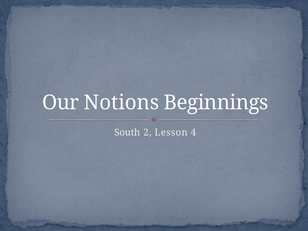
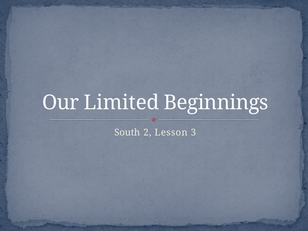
Notions: Notions -> Limited
4: 4 -> 3
